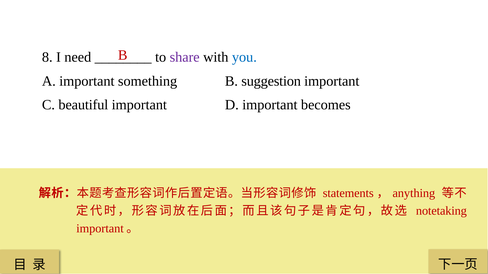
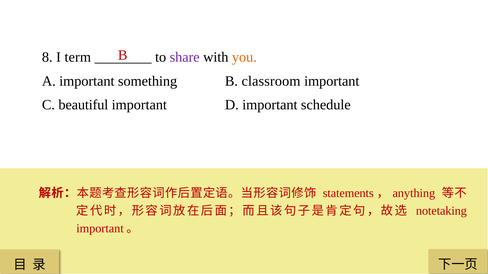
need: need -> term
you colour: blue -> orange
suggestion: suggestion -> classroom
becomes: becomes -> schedule
